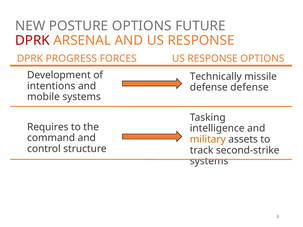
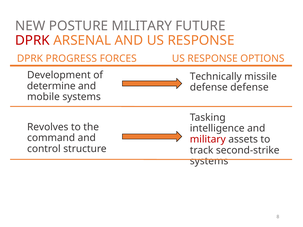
POSTURE OPTIONS: OPTIONS -> MILITARY
intentions: intentions -> determine
Requires: Requires -> Revolves
military at (208, 139) colour: orange -> red
